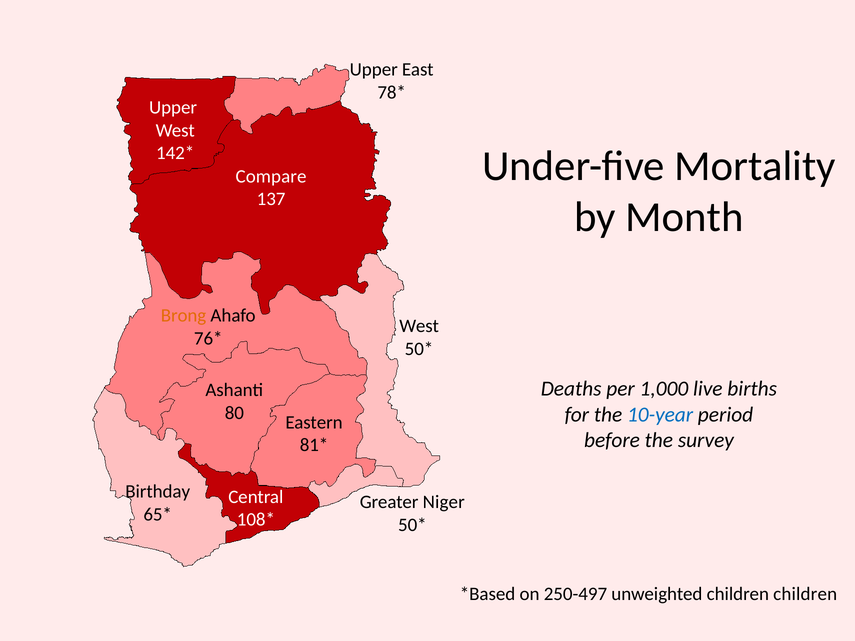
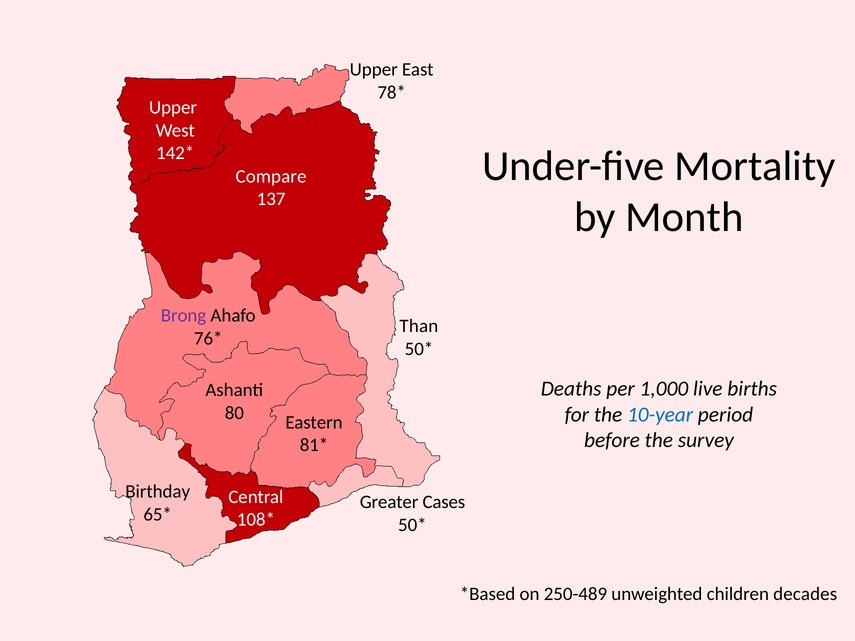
Brong colour: orange -> purple
West at (419, 326): West -> Than
Niger: Niger -> Cases
250-497: 250-497 -> 250-489
children children: children -> decades
